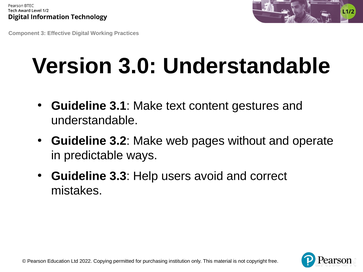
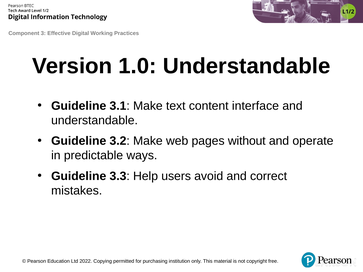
3.0: 3.0 -> 1.0
gestures: gestures -> interface
